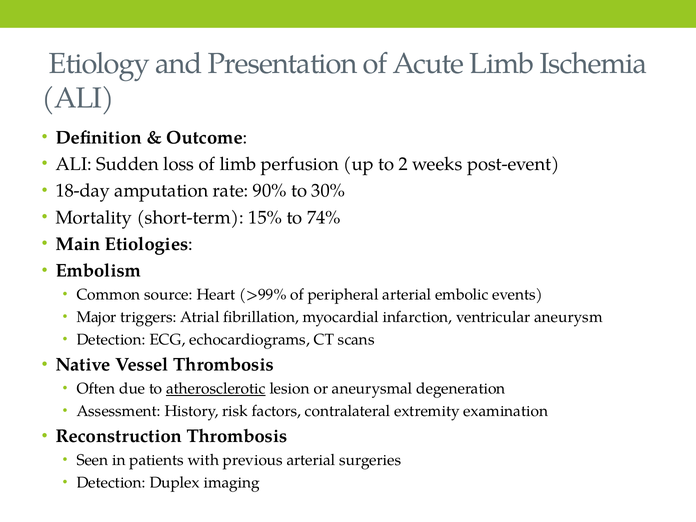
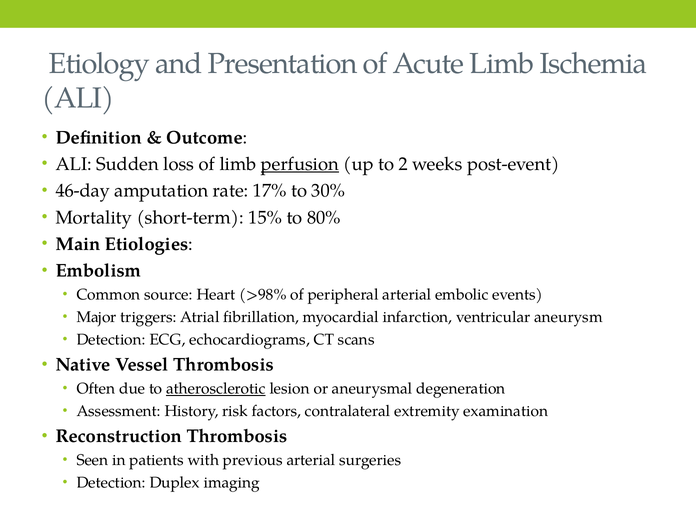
perfusion underline: none -> present
18-day: 18-day -> 46-day
90%: 90% -> 17%
74%: 74% -> 80%
>99%: >99% -> >98%
